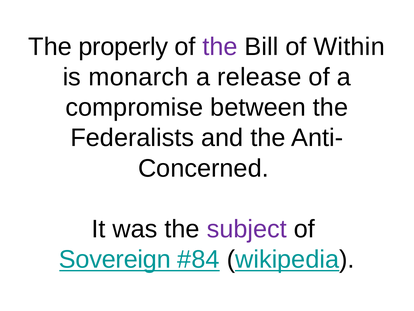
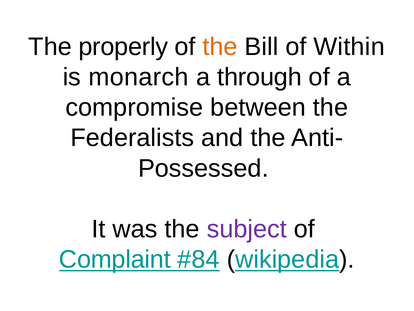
the at (220, 47) colour: purple -> orange
release: release -> through
Concerned: Concerned -> Possessed
Sovereign: Sovereign -> Complaint
